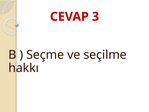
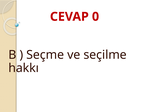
3: 3 -> 0
